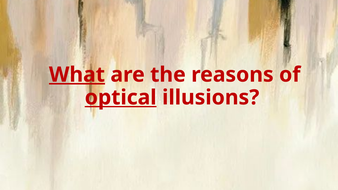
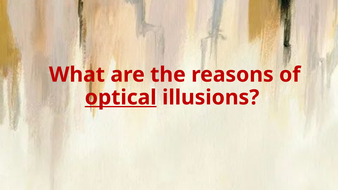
What underline: present -> none
